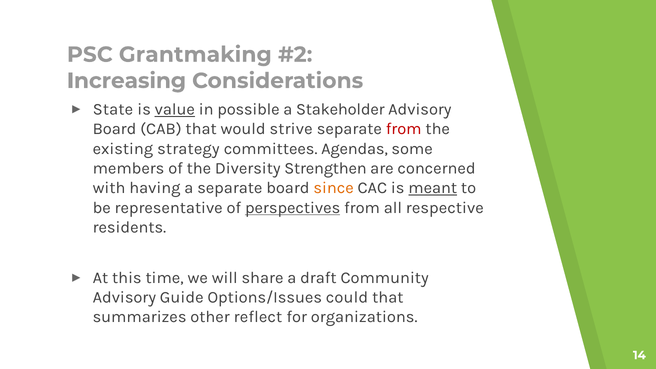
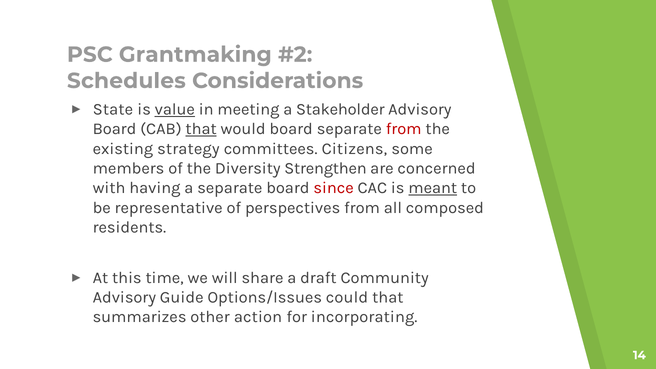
Increasing: Increasing -> Schedules
possible: possible -> meeting
that at (201, 129) underline: none -> present
would strive: strive -> board
Agendas: Agendas -> Citizens
since colour: orange -> red
perspectives underline: present -> none
respective: respective -> composed
reflect: reflect -> action
organizations: organizations -> incorporating
